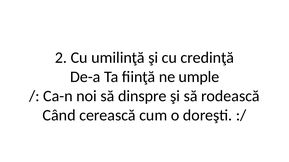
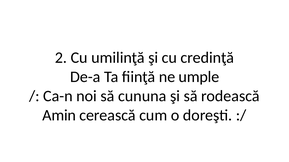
dinspre: dinspre -> cununa
Când: Când -> Amin
